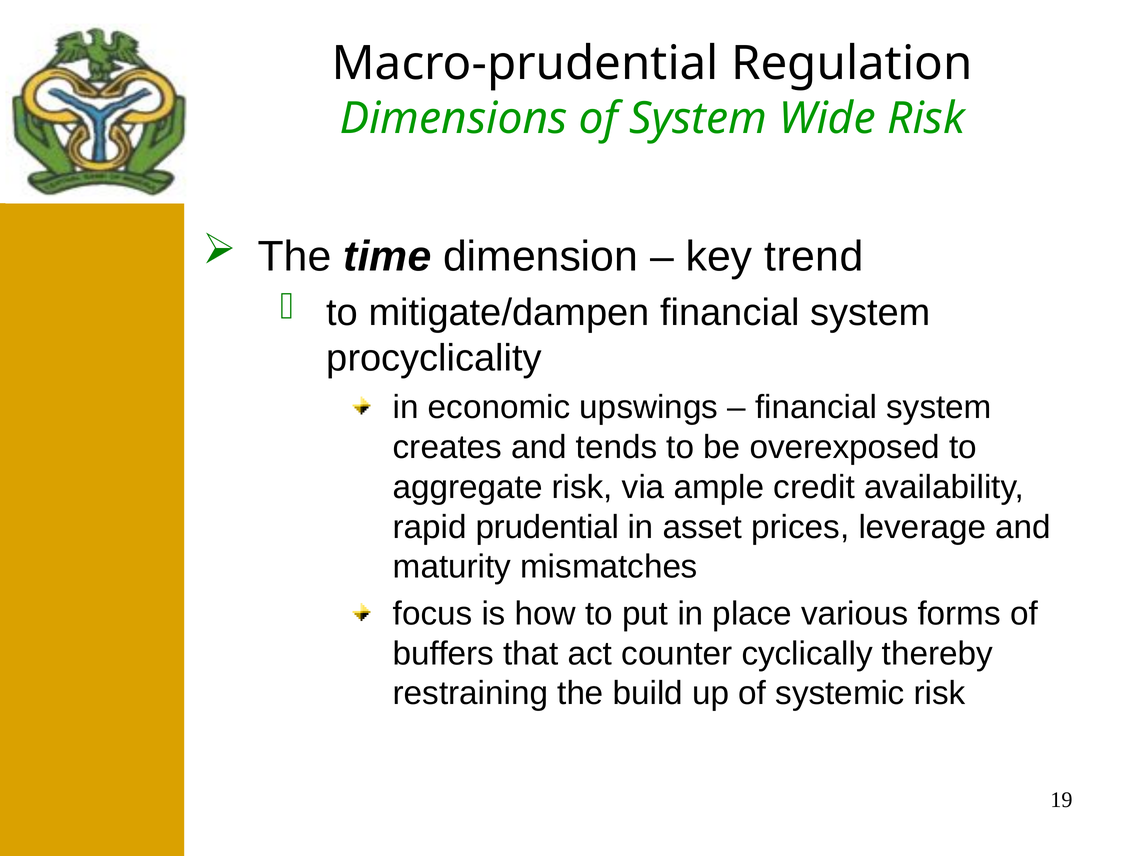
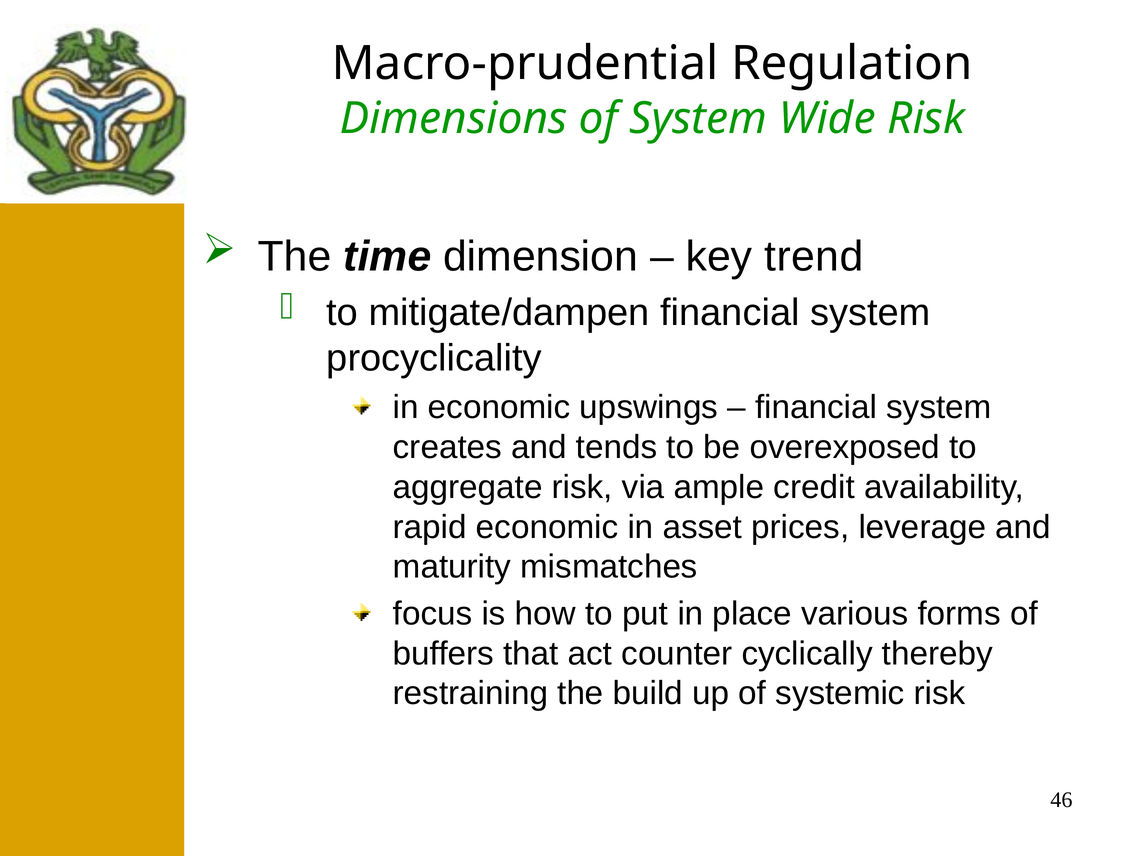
rapid prudential: prudential -> economic
19: 19 -> 46
